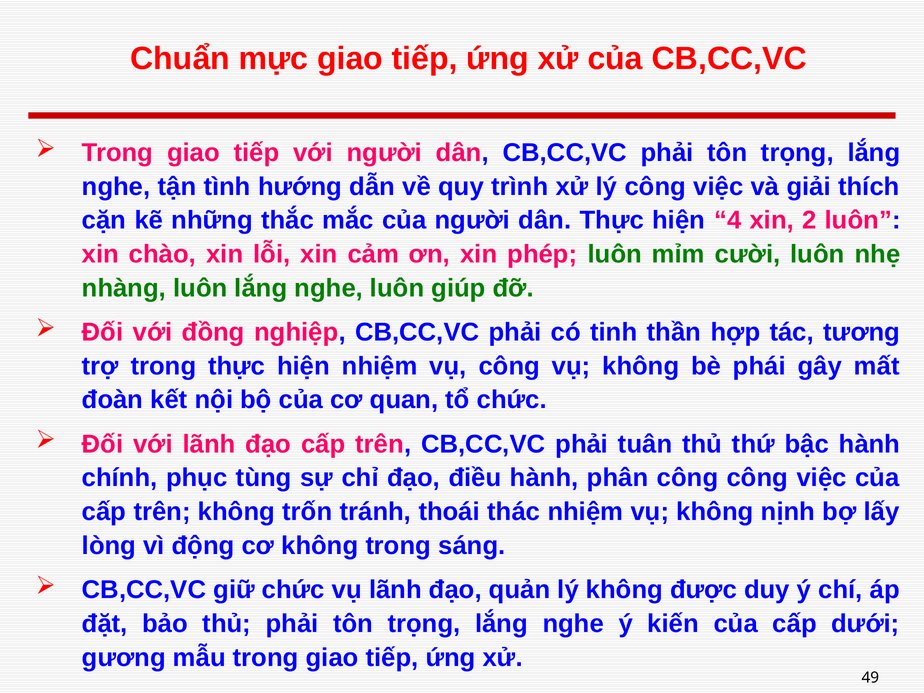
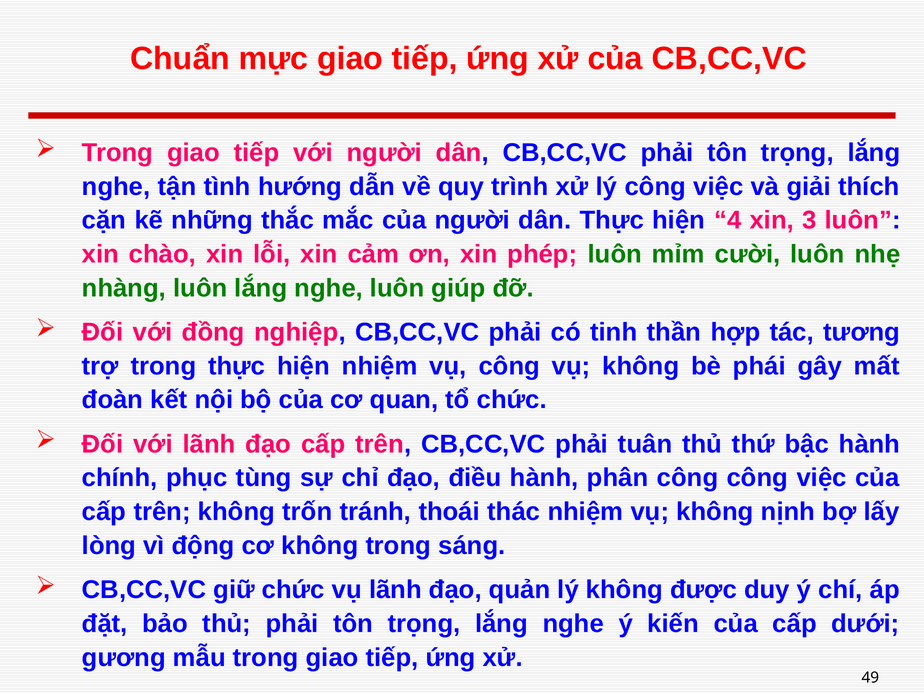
2: 2 -> 3
